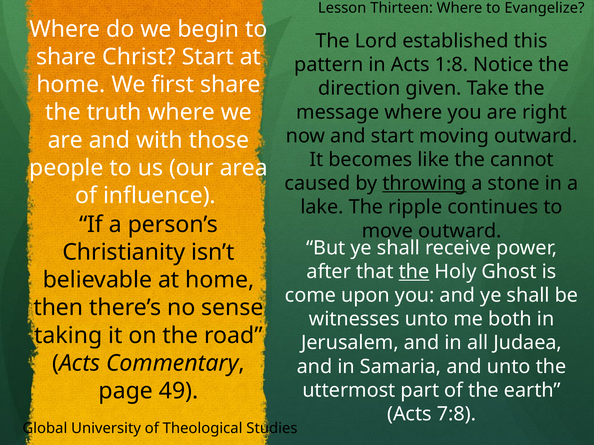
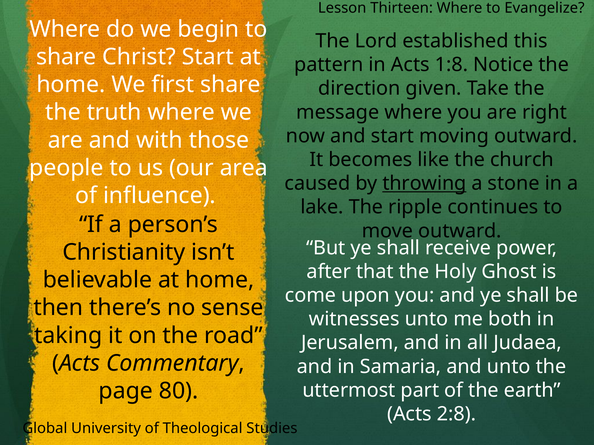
cannot: cannot -> church
the at (414, 272) underline: present -> none
49: 49 -> 80
7:8: 7:8 -> 2:8
